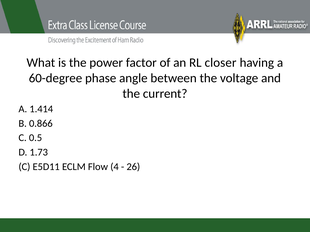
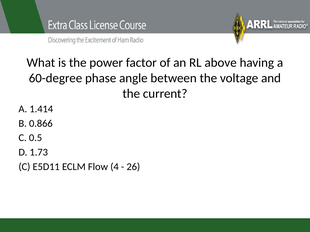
closer: closer -> above
